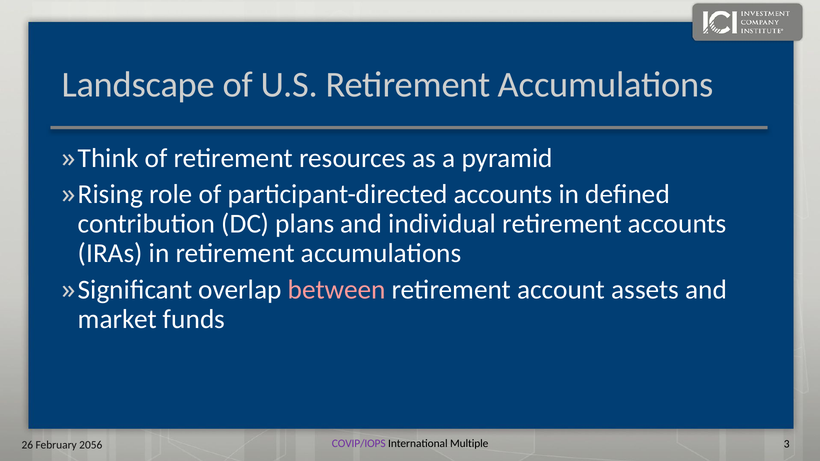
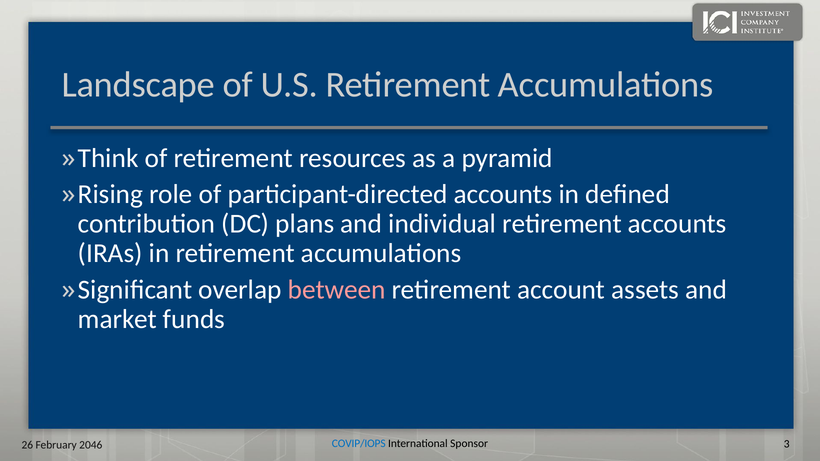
COVIP/IOPS colour: purple -> blue
Multiple: Multiple -> Sponsor
2056: 2056 -> 2046
